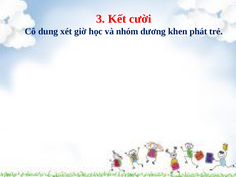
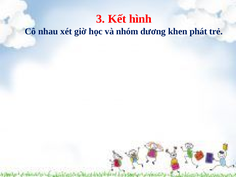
cười: cười -> hình
dung: dung -> nhau
